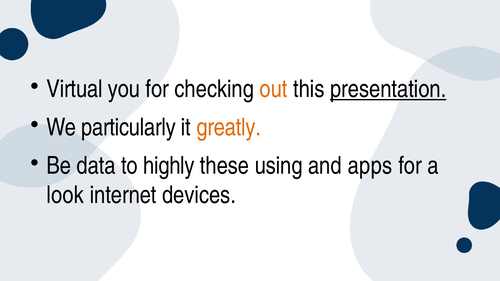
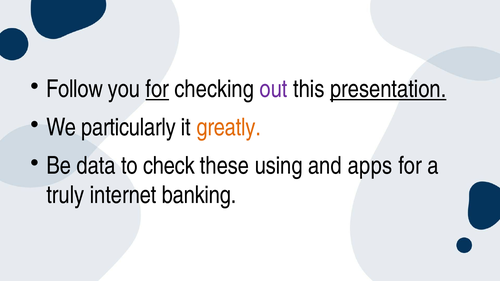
Virtual: Virtual -> Follow
for at (157, 89) underline: none -> present
out colour: orange -> purple
highly: highly -> check
look: look -> truly
devices: devices -> banking
